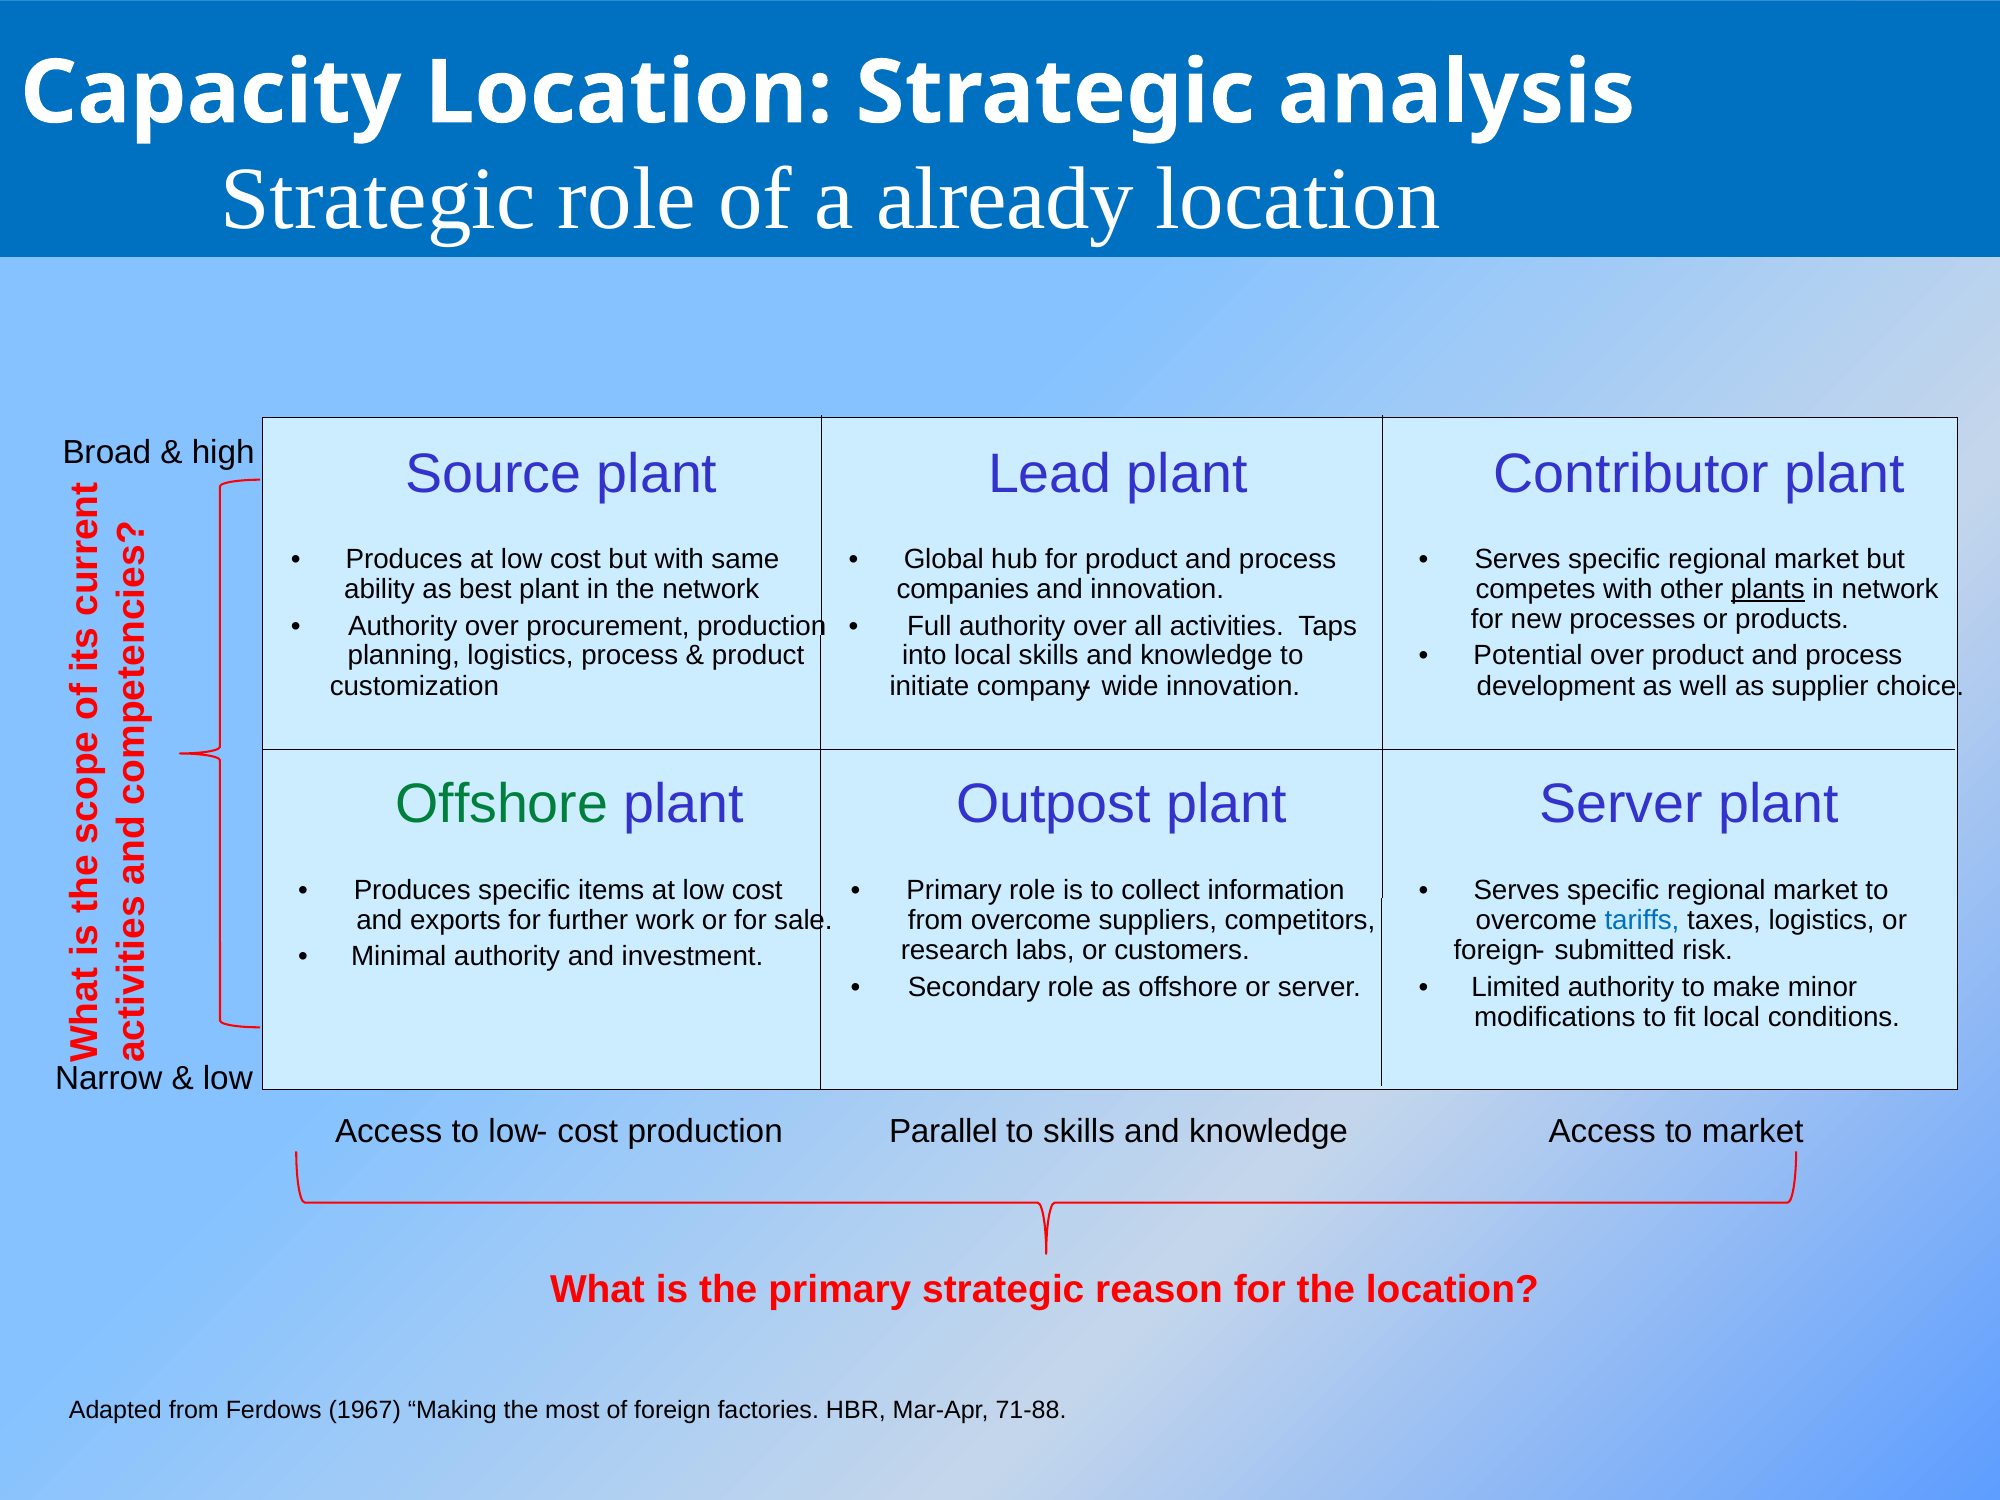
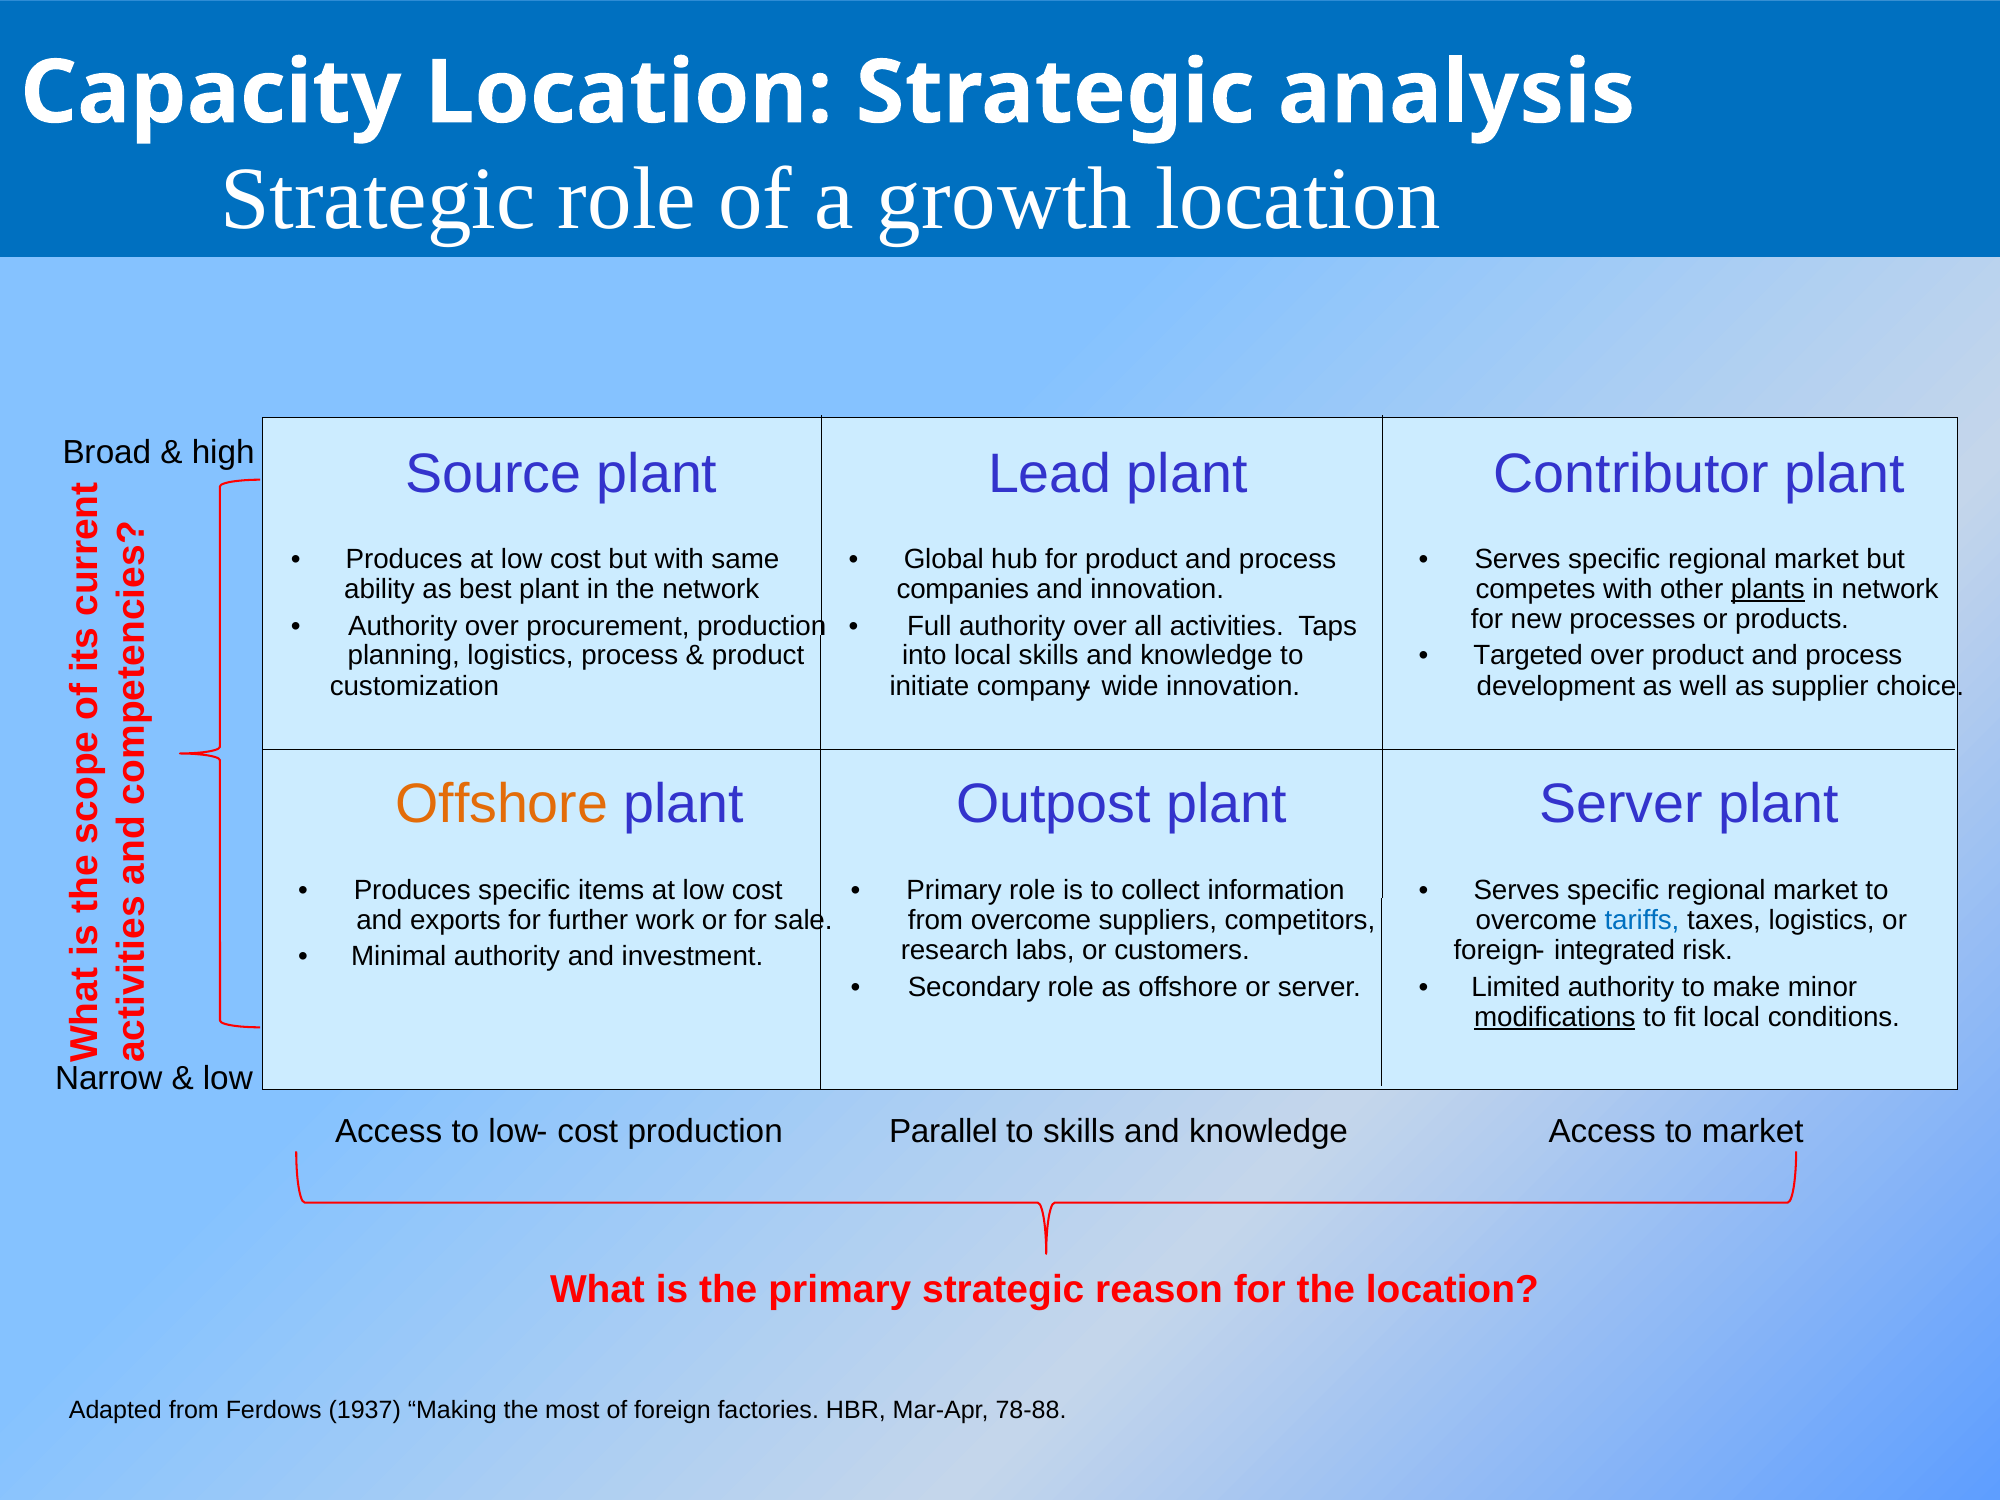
already: already -> growth
Potential: Potential -> Targeted
Offshore at (502, 805) colour: green -> orange
submitted: submitted -> integrated
modifications underline: none -> present
1967: 1967 -> 1937
71-88: 71-88 -> 78-88
